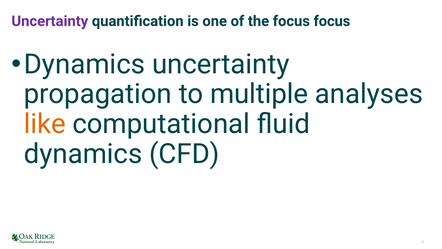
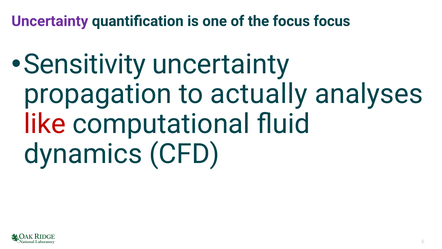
Dynamics at (84, 64): Dynamics -> Sensitivity
multiple: multiple -> actually
like colour: orange -> red
